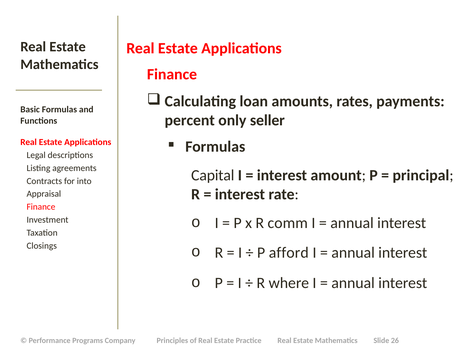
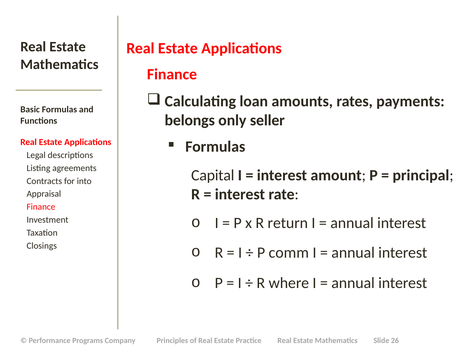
percent: percent -> belongs
comm: comm -> return
afford: afford -> comm
